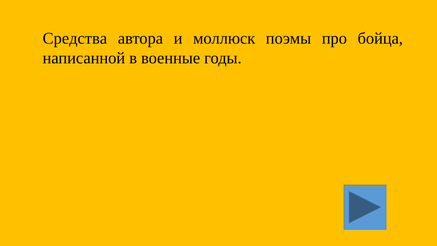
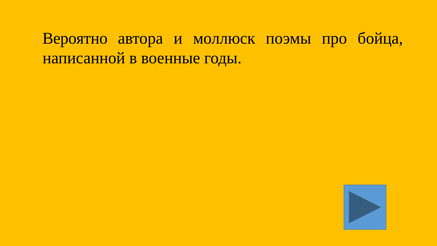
Средства: Средства -> Вероятно
